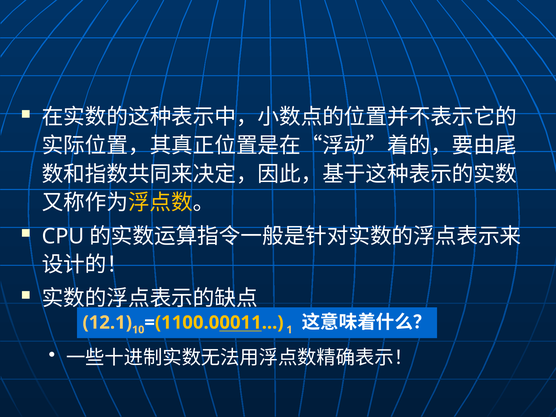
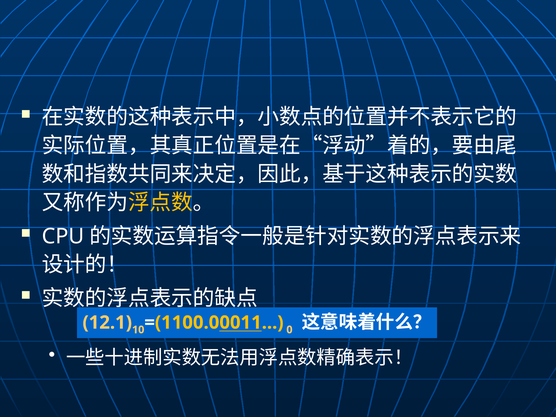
1: 1 -> 0
